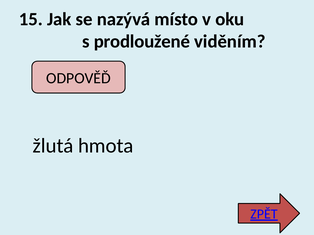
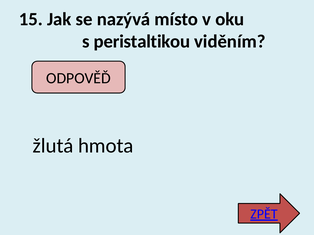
prodloužené: prodloužené -> peristaltikou
